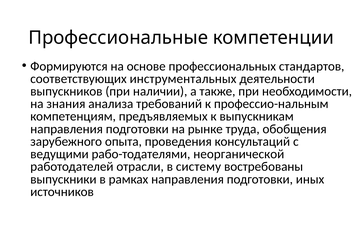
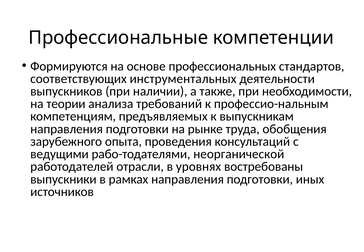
знания: знания -> теории
систему: систему -> уровнях
